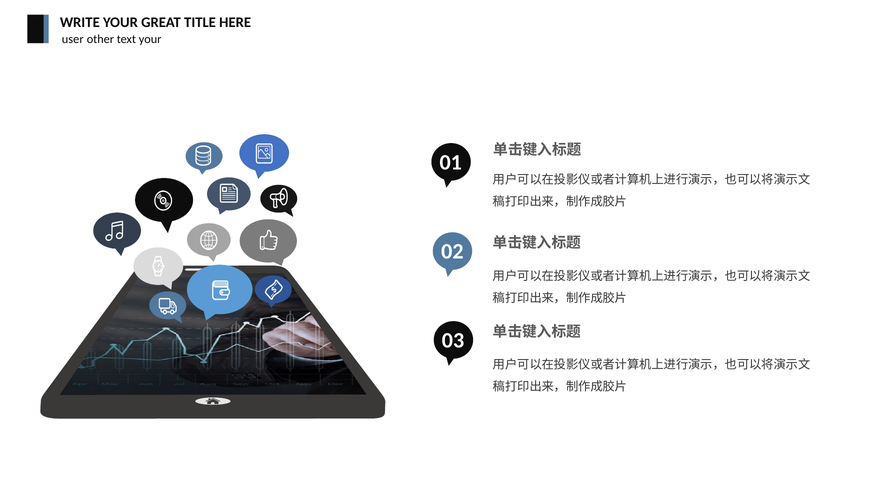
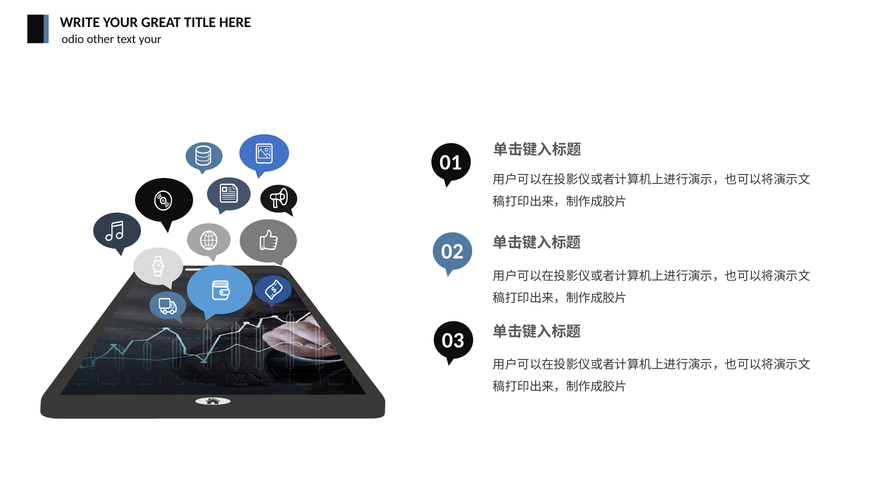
user: user -> odio
